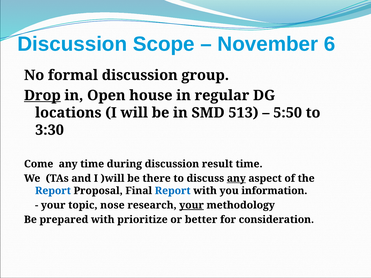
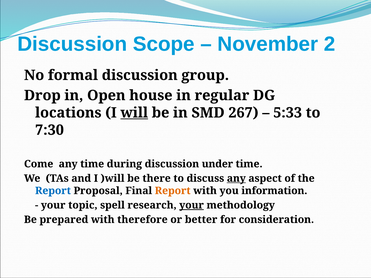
6: 6 -> 2
Drop underline: present -> none
will underline: none -> present
513: 513 -> 267
5:50: 5:50 -> 5:33
3:30: 3:30 -> 7:30
result: result -> under
Report at (173, 191) colour: blue -> orange
nose: nose -> spell
prioritize: prioritize -> therefore
